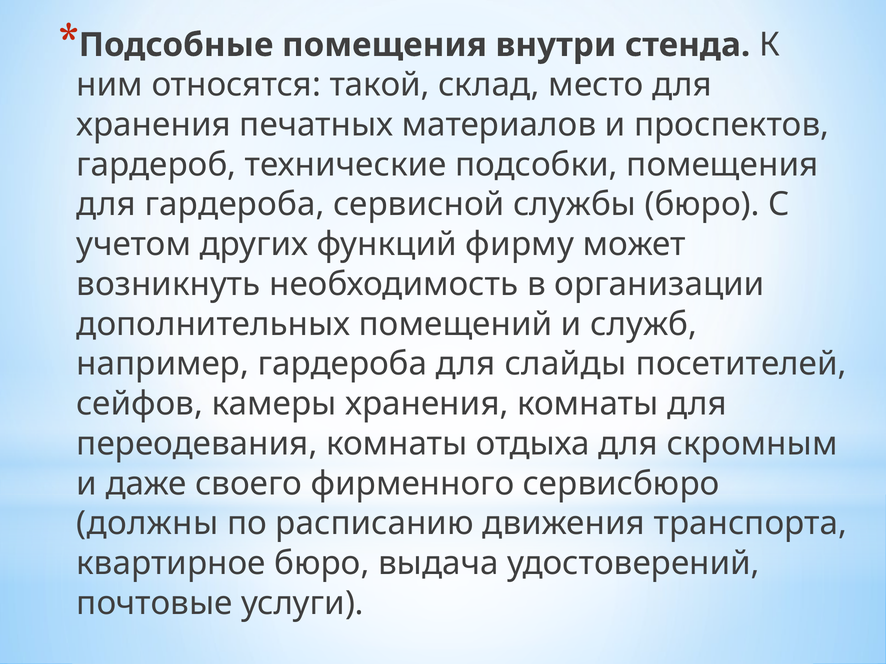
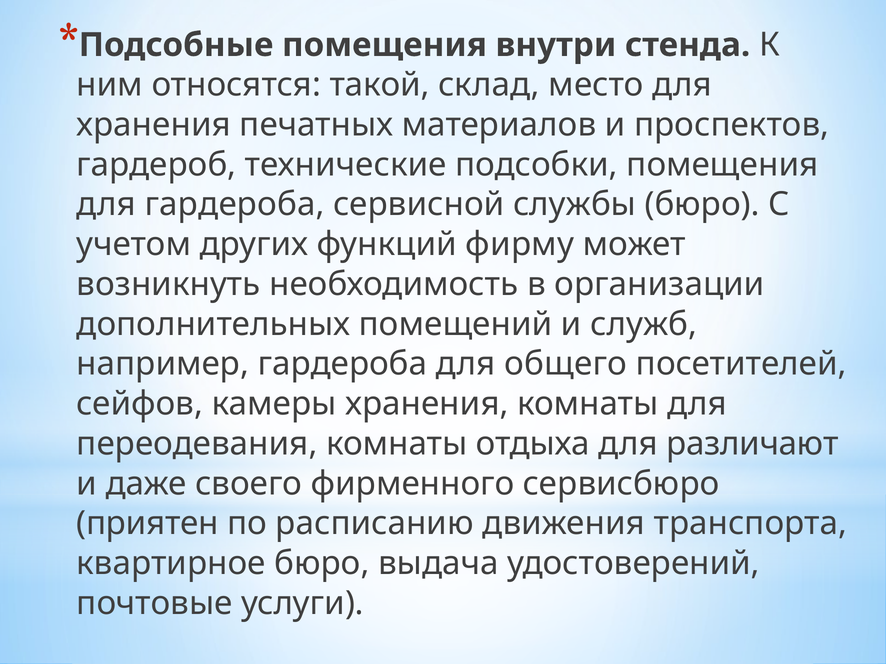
слайды: слайды -> общего
скромным: скромным -> различают
должны: должны -> приятен
